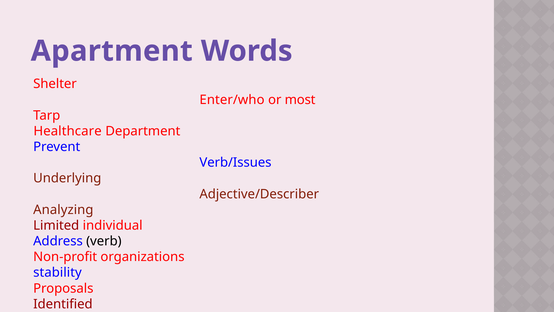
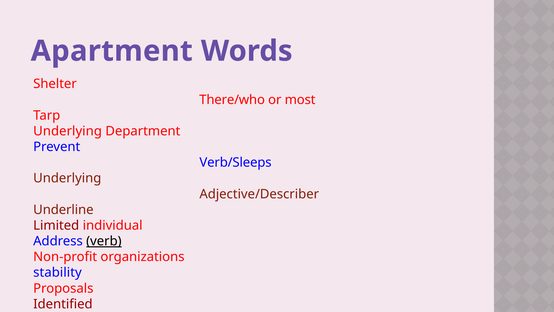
Enter/who: Enter/who -> There/who
Healthcare at (68, 131): Healthcare -> Underlying
Verb/Issues: Verb/Issues -> Verb/Sleeps
Analyzing: Analyzing -> Underline
verb underline: none -> present
